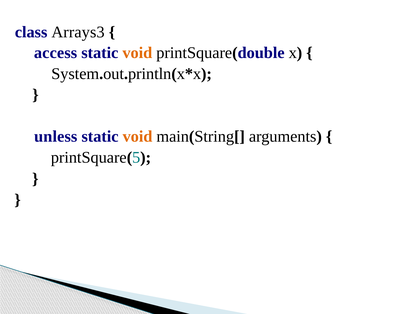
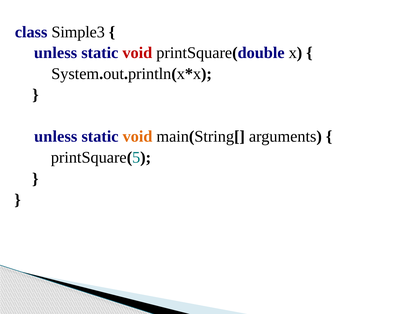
Arrays3: Arrays3 -> Simple3
access at (56, 53): access -> unless
void at (137, 53) colour: orange -> red
